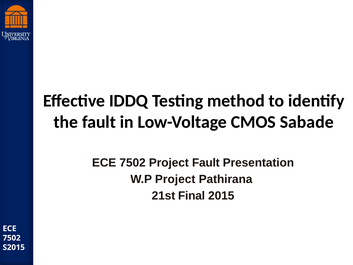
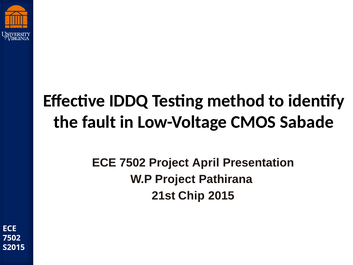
Project Fault: Fault -> April
Final: Final -> Chip
